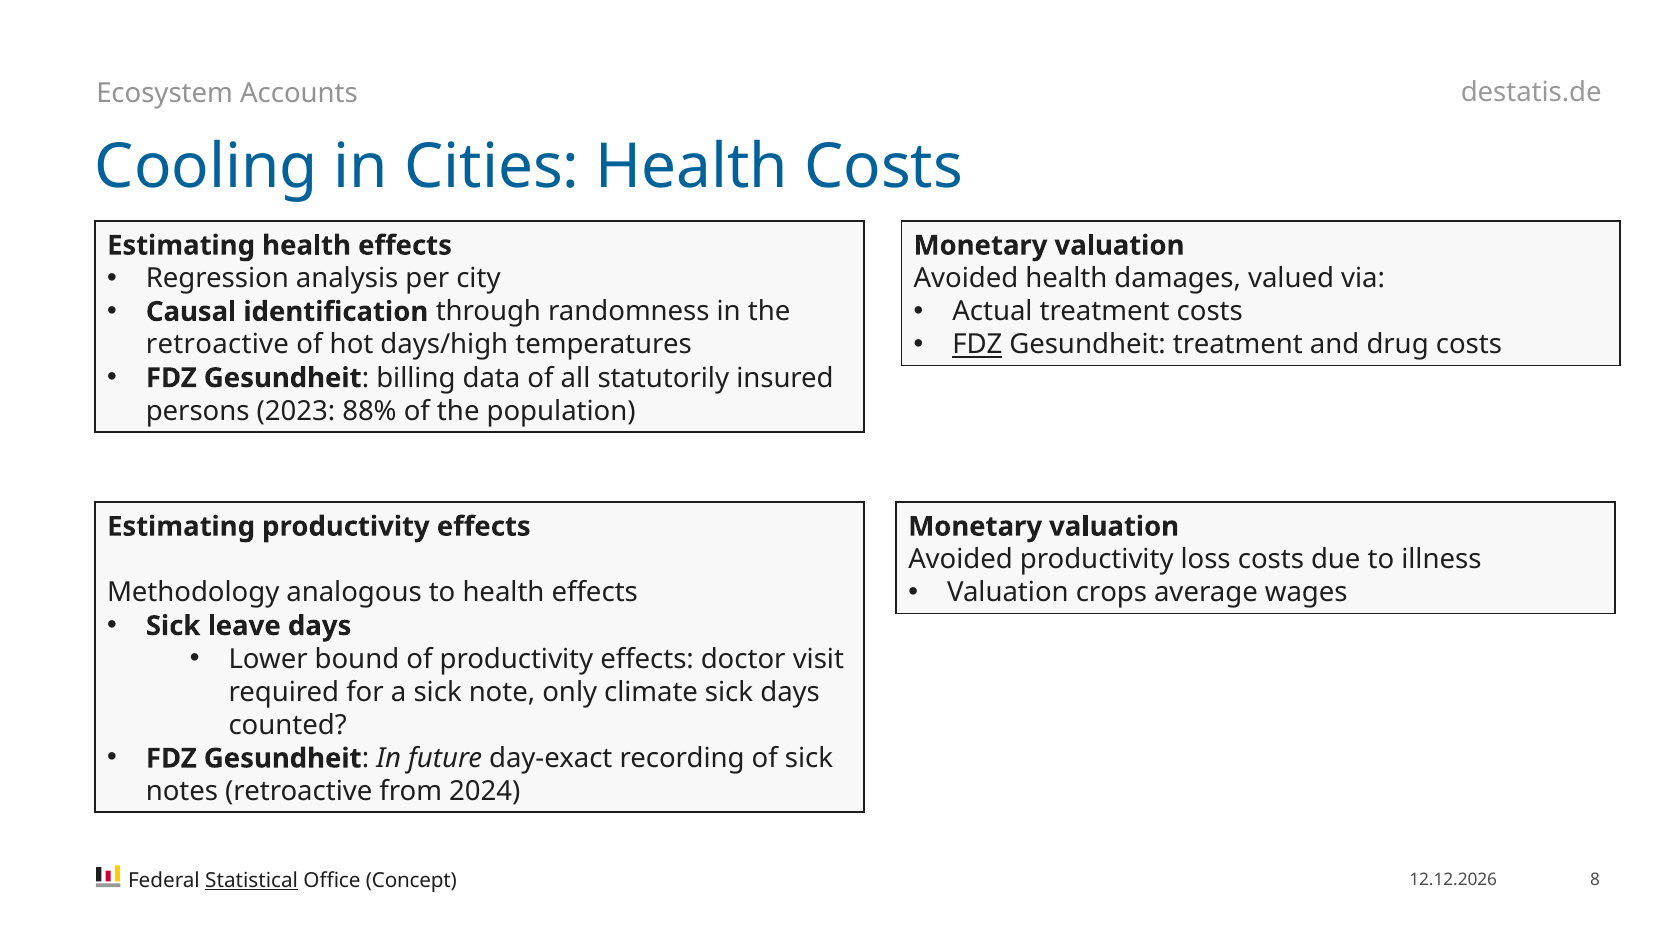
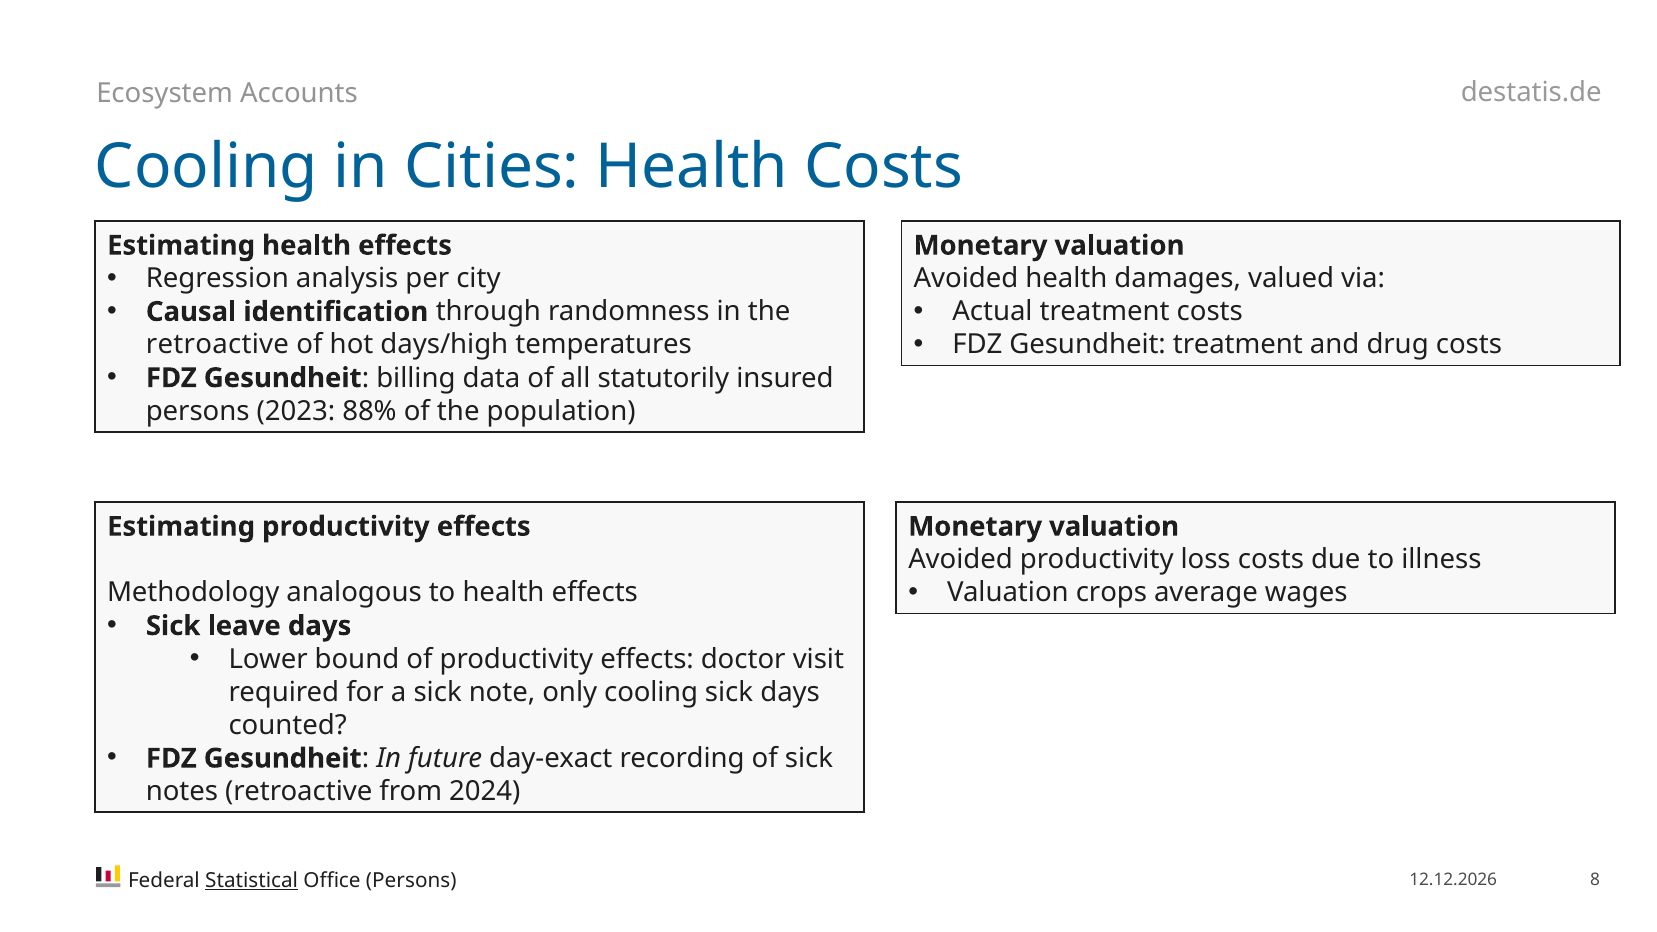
FDZ at (977, 345) underline: present -> none
only climate: climate -> cooling
Office Concept: Concept -> Persons
